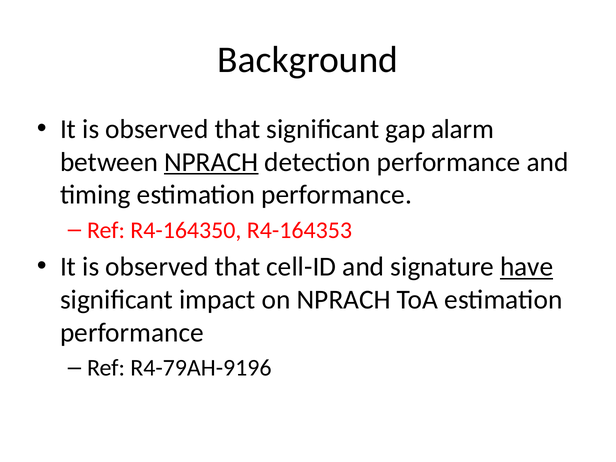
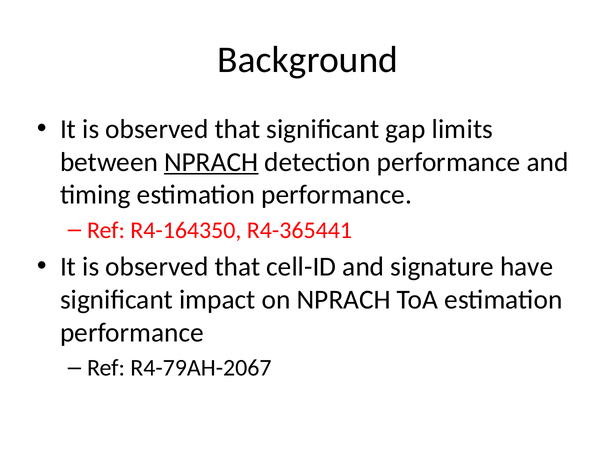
alarm: alarm -> limits
R4-164353: R4-164353 -> R4-365441
have underline: present -> none
R4-79AH-9196: R4-79AH-9196 -> R4-79AH-2067
